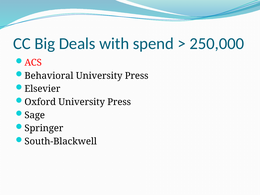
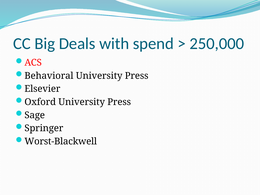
South-Blackwell: South-Blackwell -> Worst-Blackwell
